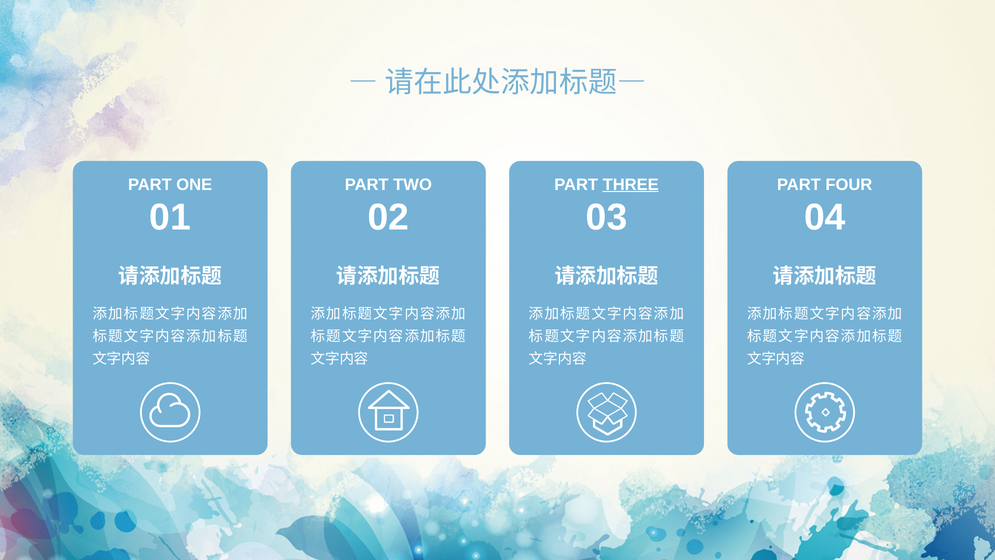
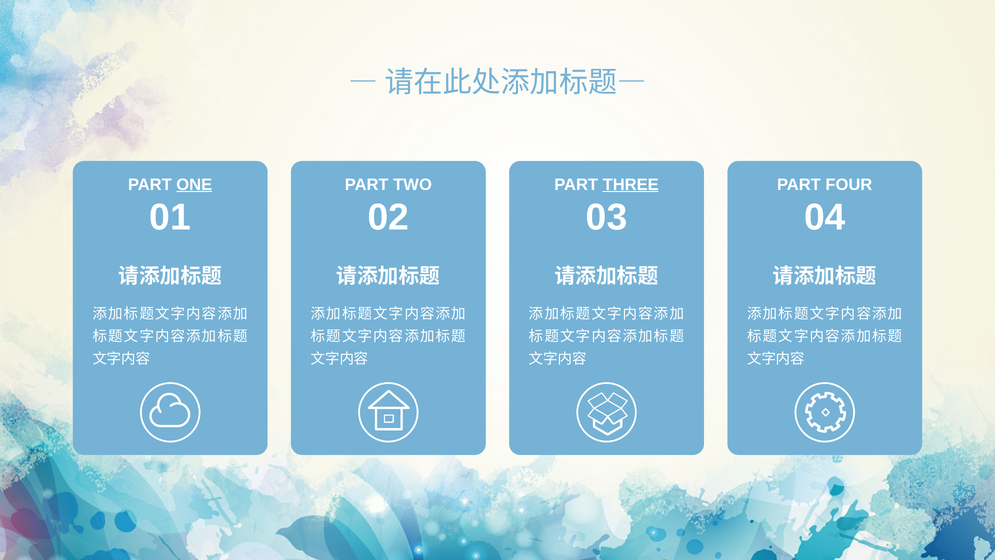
ONE underline: none -> present
